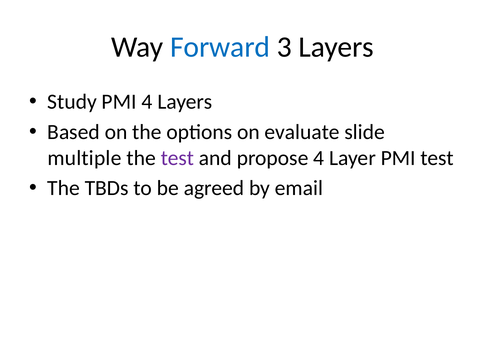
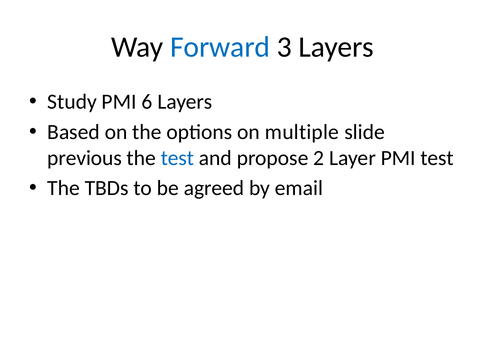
PMI 4: 4 -> 6
evaluate: evaluate -> multiple
multiple: multiple -> previous
test at (177, 158) colour: purple -> blue
propose 4: 4 -> 2
